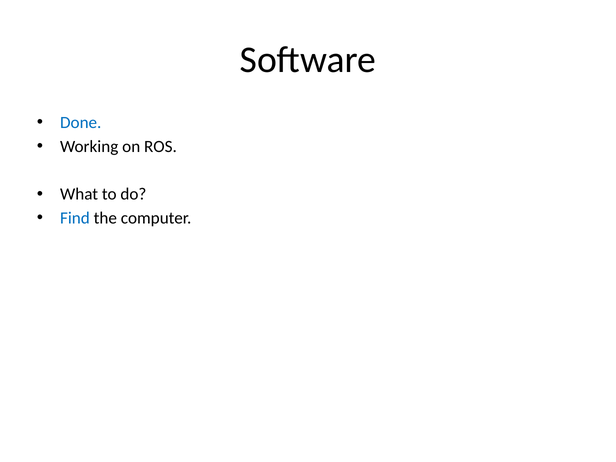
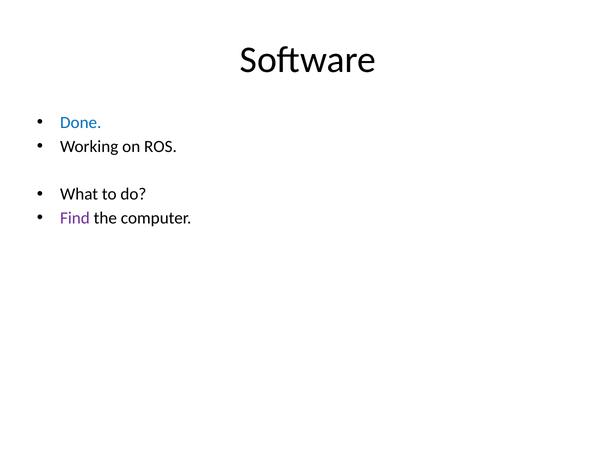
Find colour: blue -> purple
